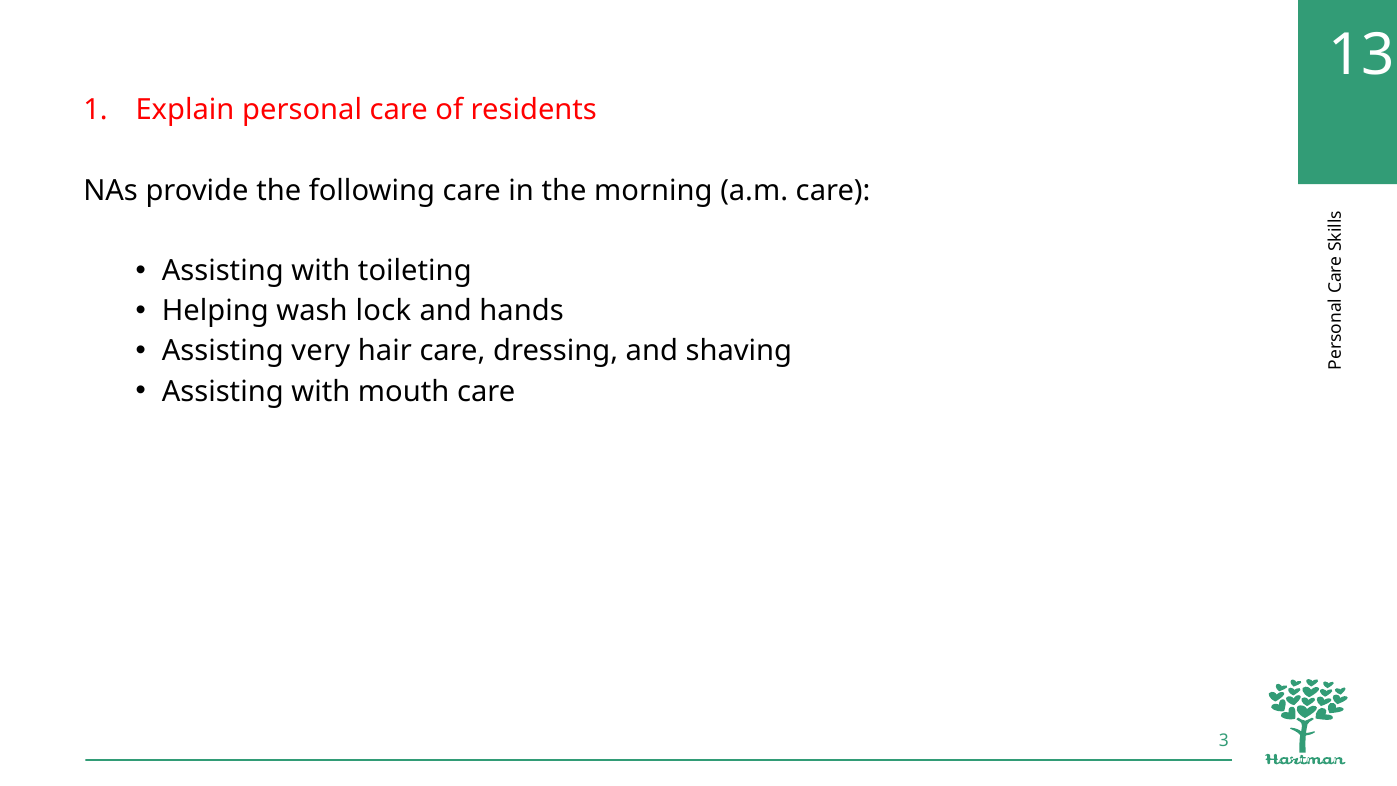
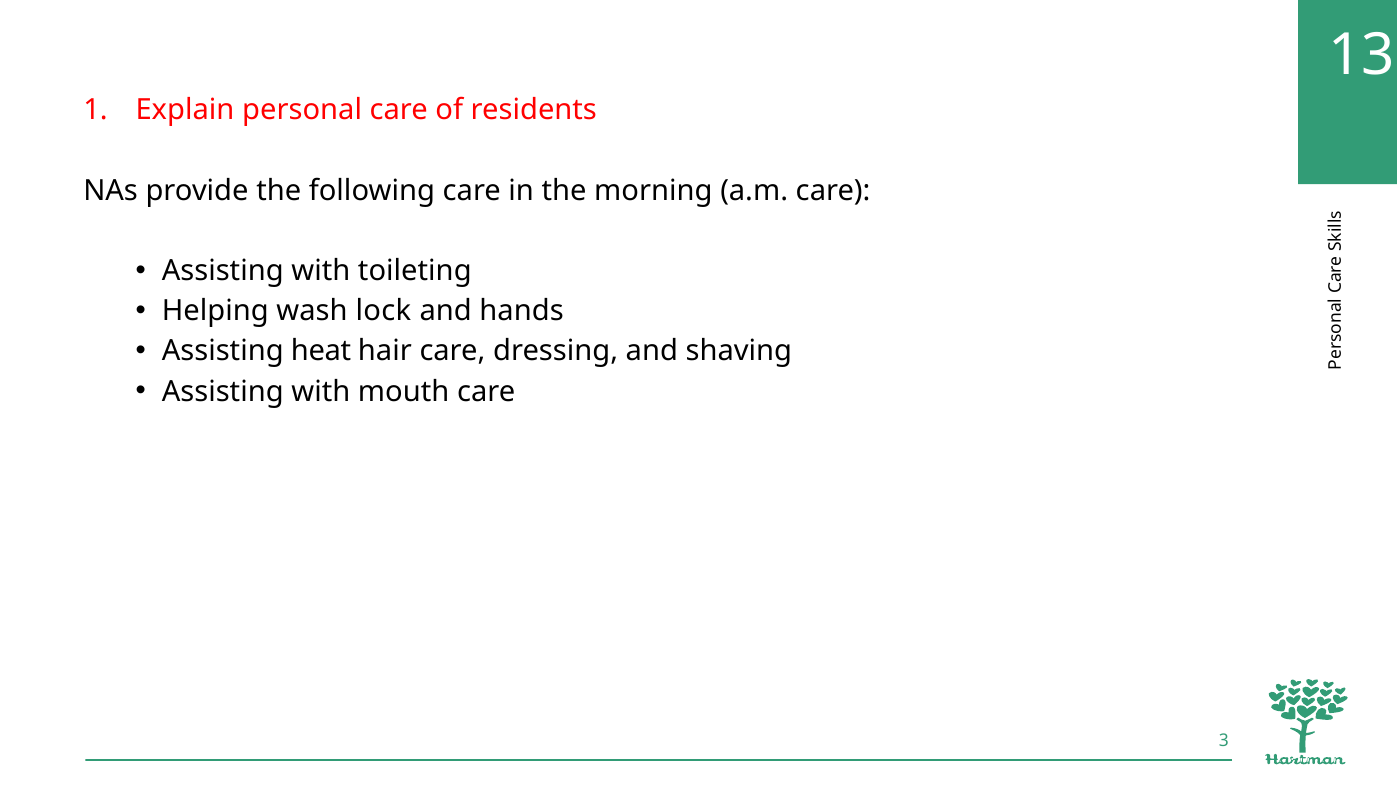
very: very -> heat
